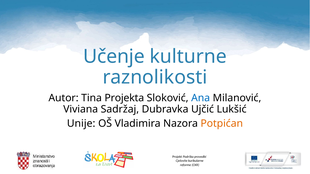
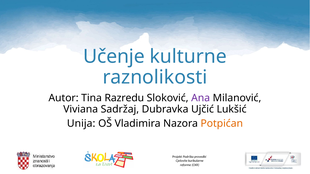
Projekta: Projekta -> Razredu
Ana colour: blue -> purple
Unije: Unije -> Unija
